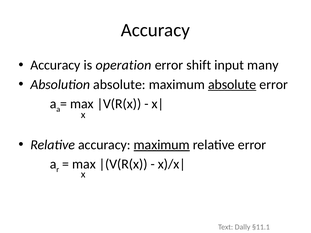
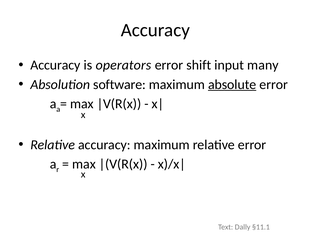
operation: operation -> operators
Absolution absolute: absolute -> software
maximum at (162, 145) underline: present -> none
